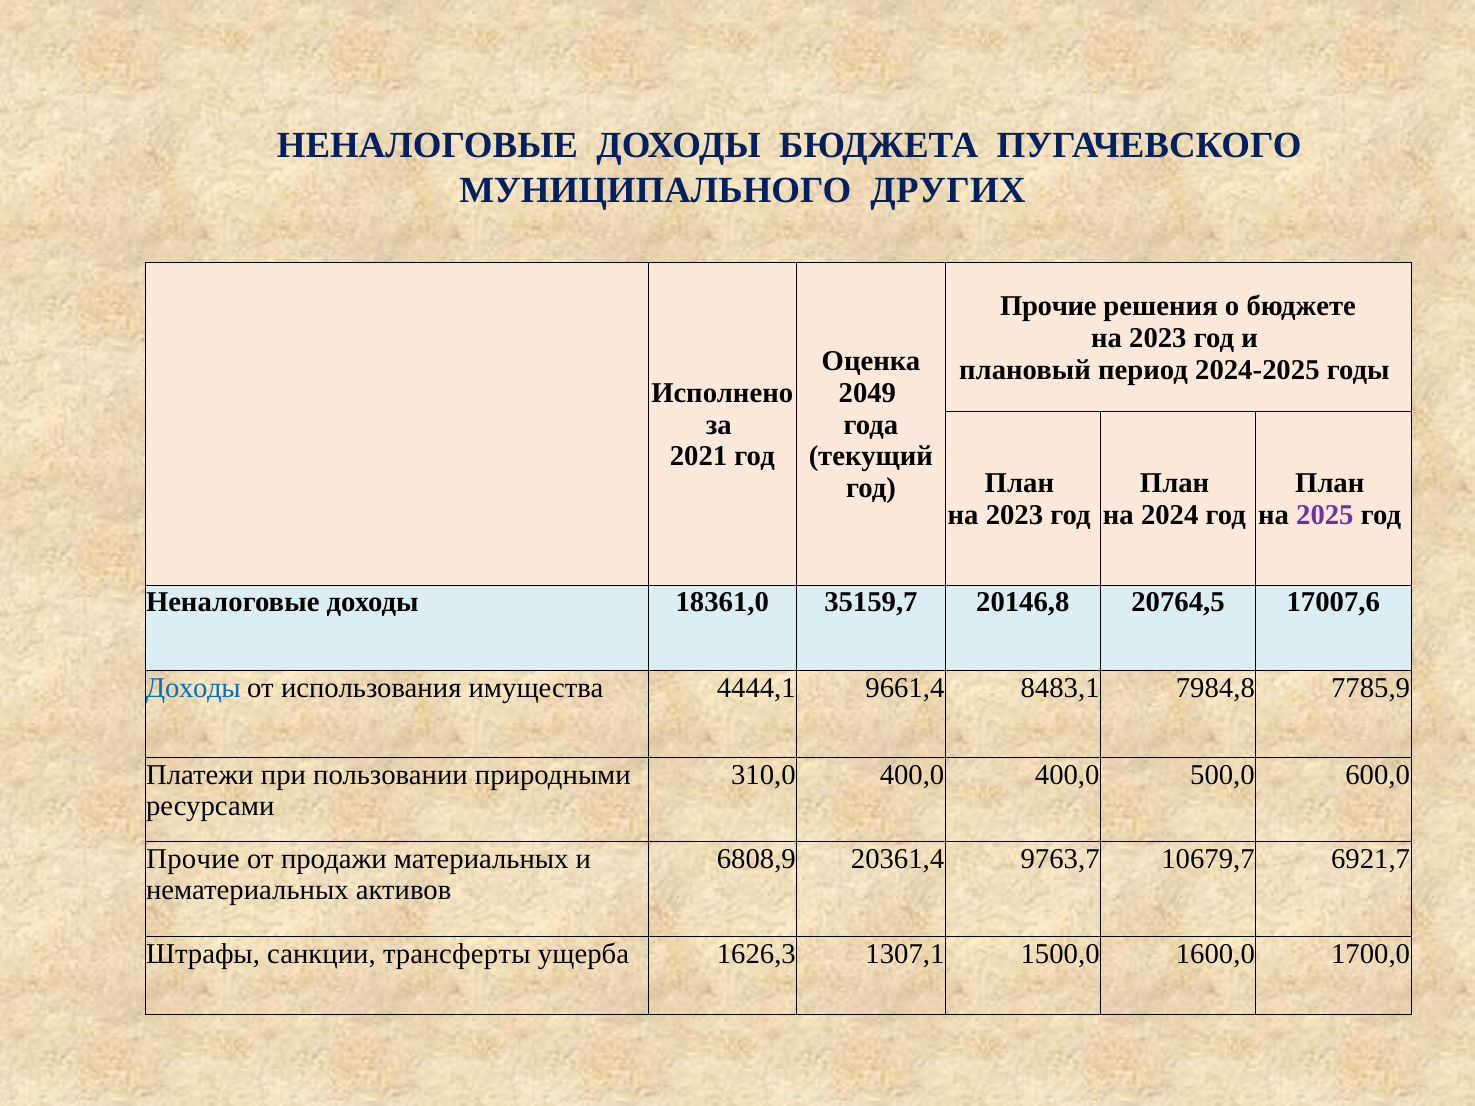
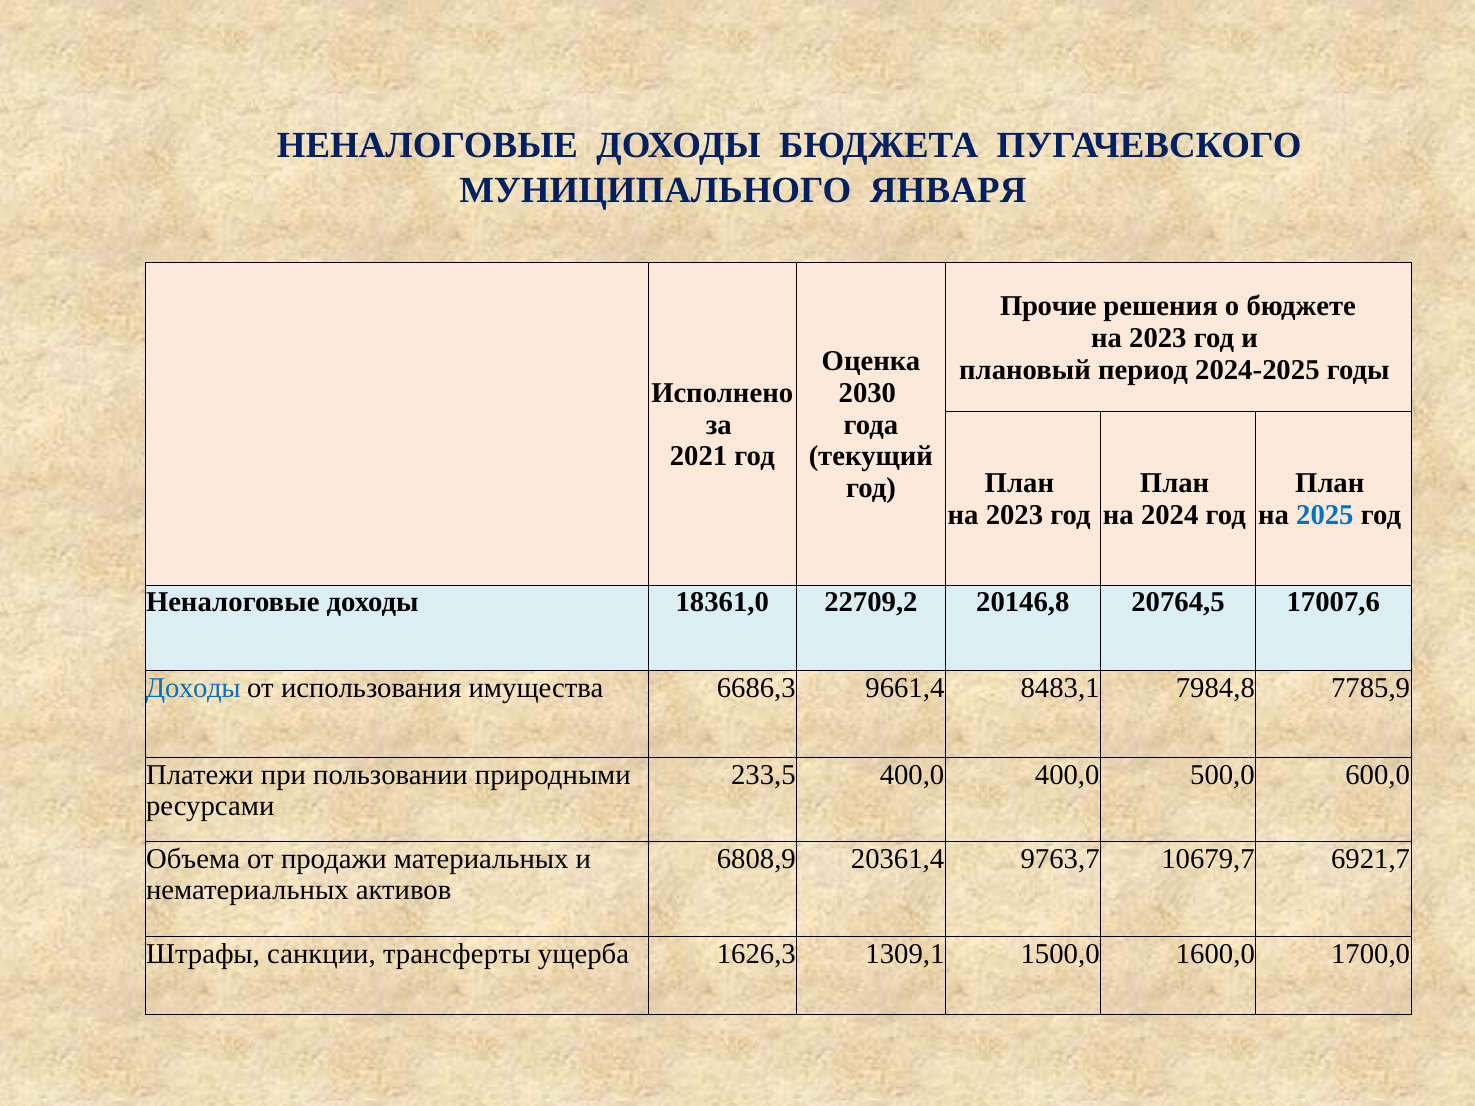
ДРУГИХ: ДРУГИХ -> ЯНВАРЯ
2049: 2049 -> 2030
2025 colour: purple -> blue
35159,7: 35159,7 -> 22709,2
4444,1: 4444,1 -> 6686,3
310,0: 310,0 -> 233,5
Прочие at (193, 859): Прочие -> Объема
1307,1: 1307,1 -> 1309,1
